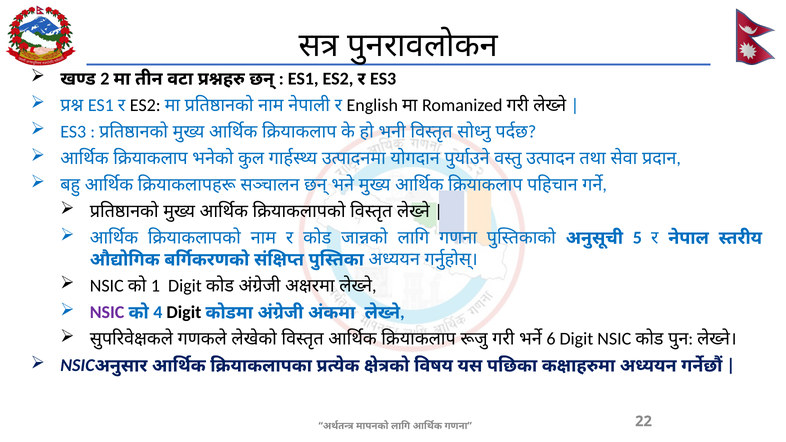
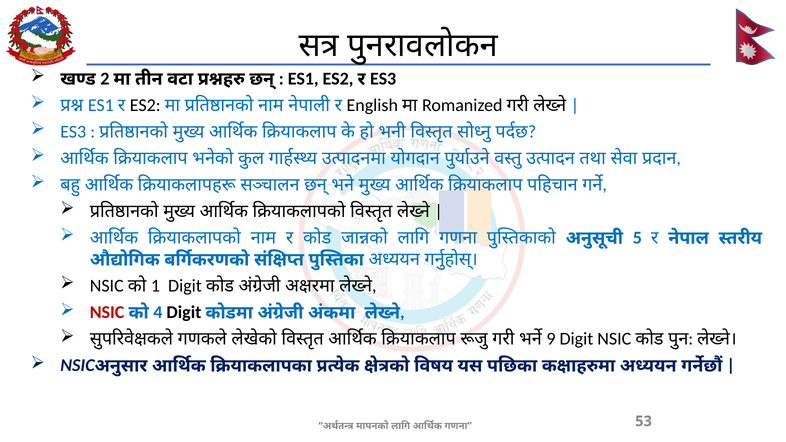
NSIC at (107, 313) colour: purple -> red
6: 6 -> 9
22: 22 -> 53
